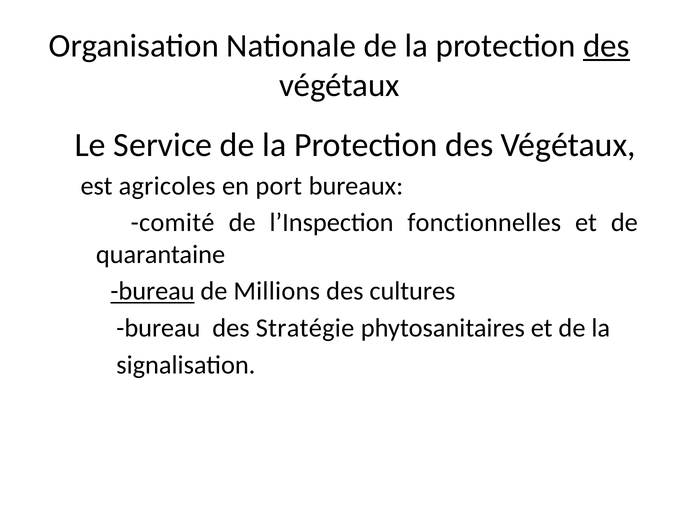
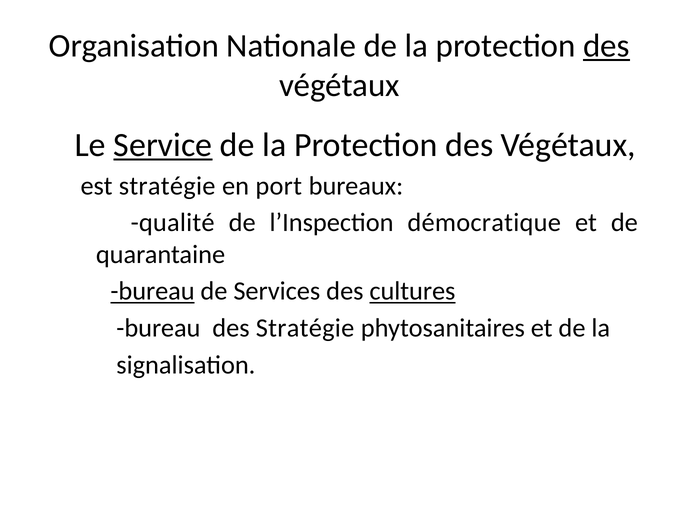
Service underline: none -> present
est agricoles: agricoles -> stratégie
comité: comité -> qualité
fonctionnelles: fonctionnelles -> démocratique
Millions: Millions -> Services
cultures underline: none -> present
